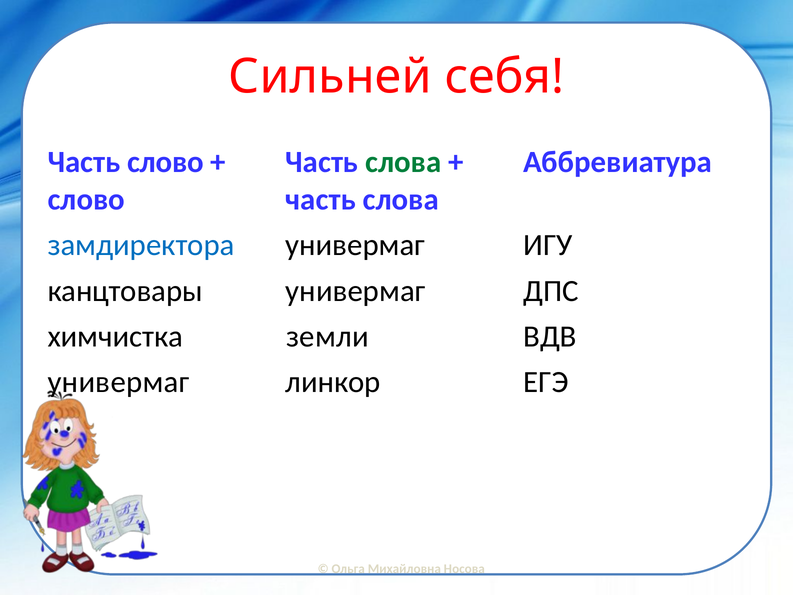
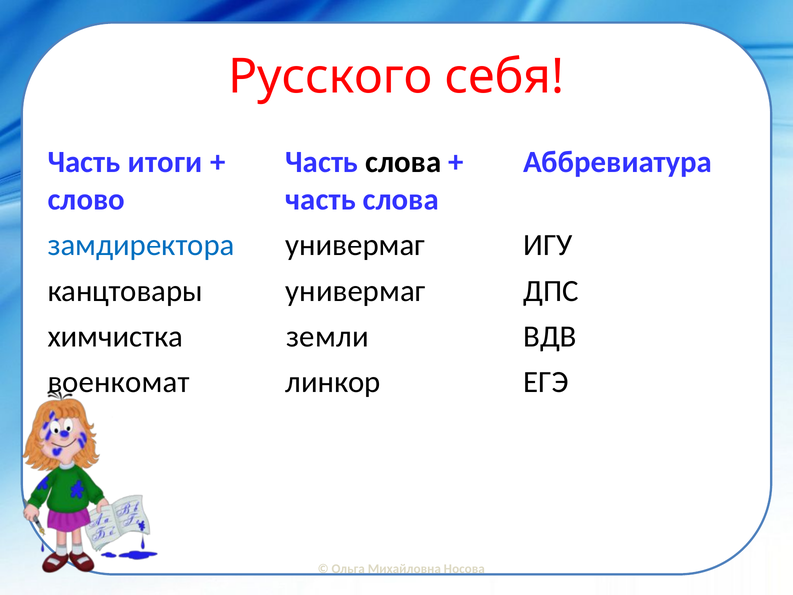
Сильней: Сильней -> Русского
Часть слово: слово -> итоги
слова at (403, 162) colour: green -> black
универмаг at (119, 382): универмаг -> военкомат
